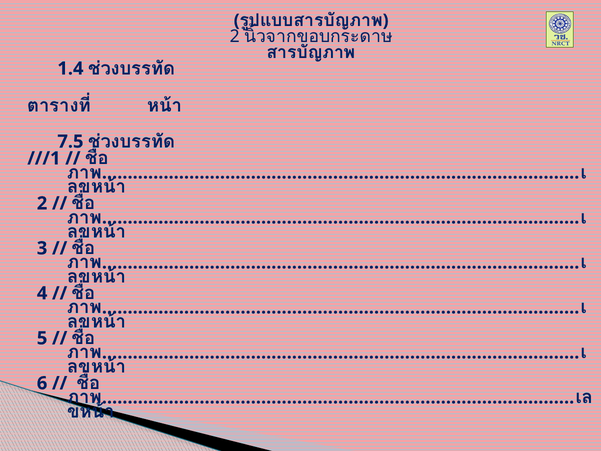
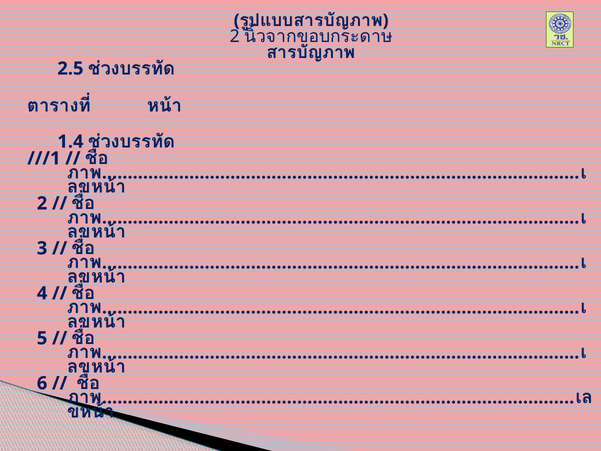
1.4: 1.4 -> 2.5
7.5: 7.5 -> 1.4
